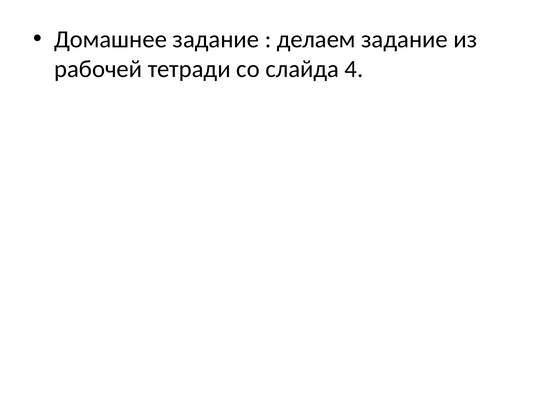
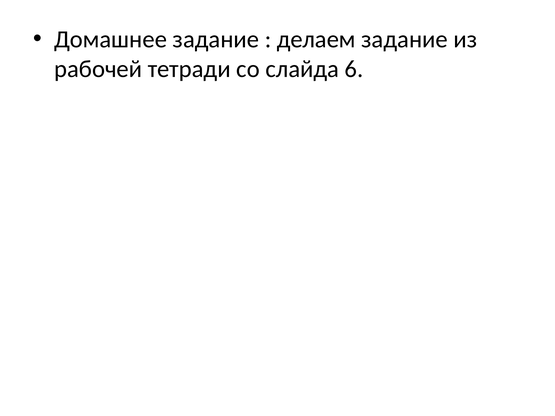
4: 4 -> 6
